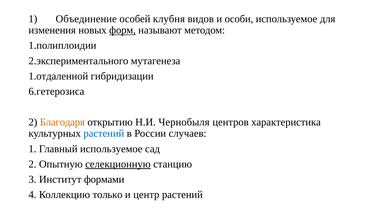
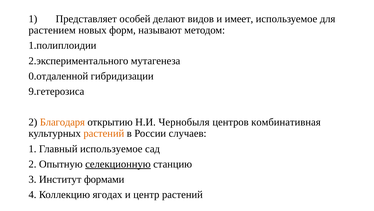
Объединение: Объединение -> Представляет
клубня: клубня -> делают
особи: особи -> имеет
изменения: изменения -> растением
форм underline: present -> none
1.отдаленной: 1.отдаленной -> 0.отдаленной
6.гетерозиса: 6.гетерозиса -> 9.гетерозиса
характеристика: характеристика -> комбинативная
растений at (104, 133) colour: blue -> orange
только: только -> ягодах
